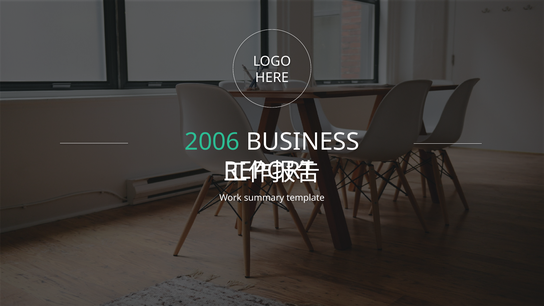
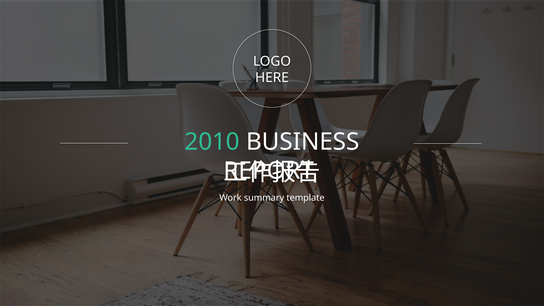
2006: 2006 -> 2010
